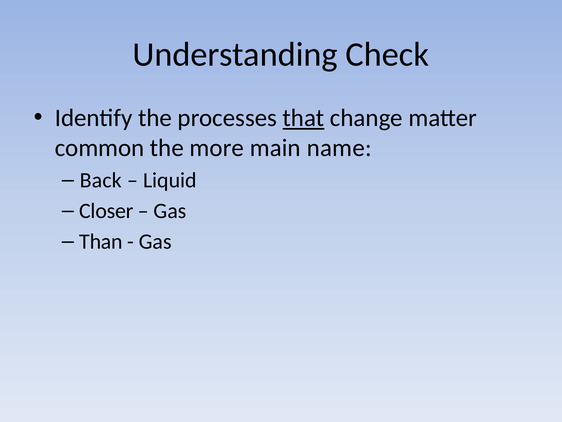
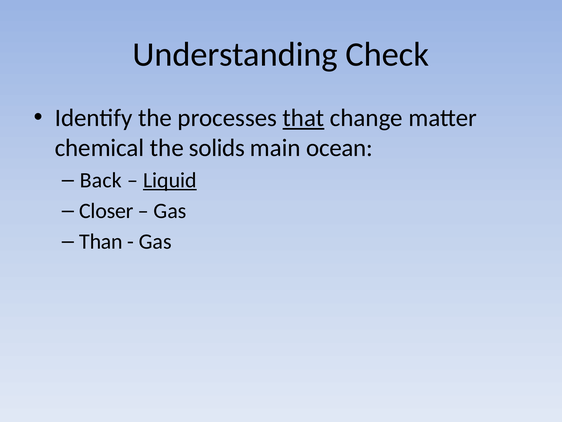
common: common -> chemical
more: more -> solids
name: name -> ocean
Liquid underline: none -> present
